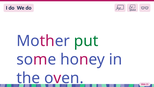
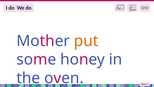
put colour: green -> orange
